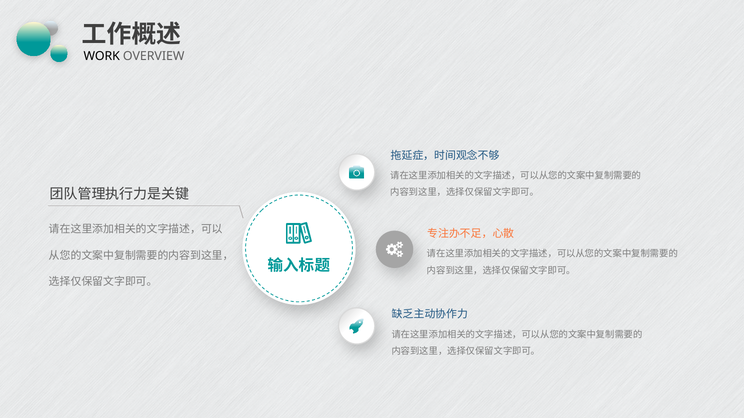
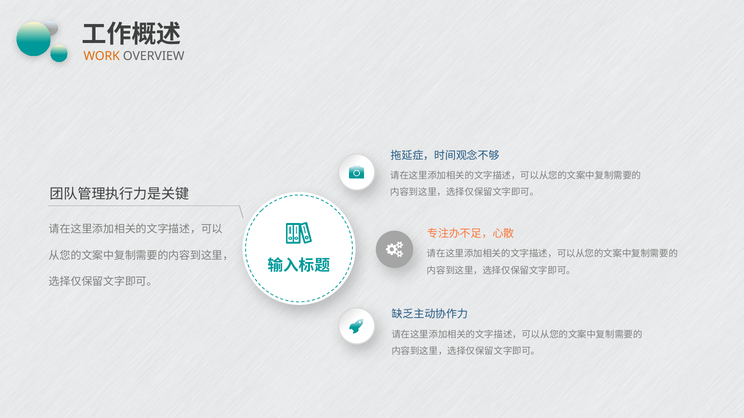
WORK colour: black -> orange
